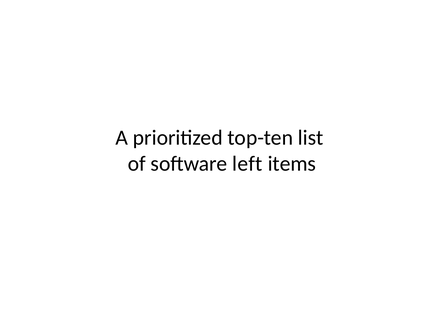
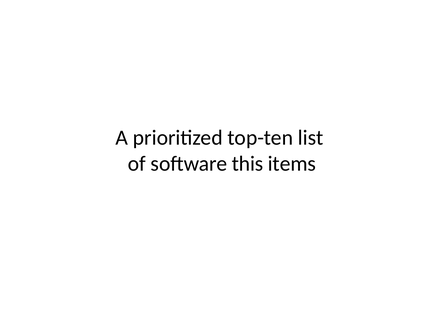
left: left -> this
